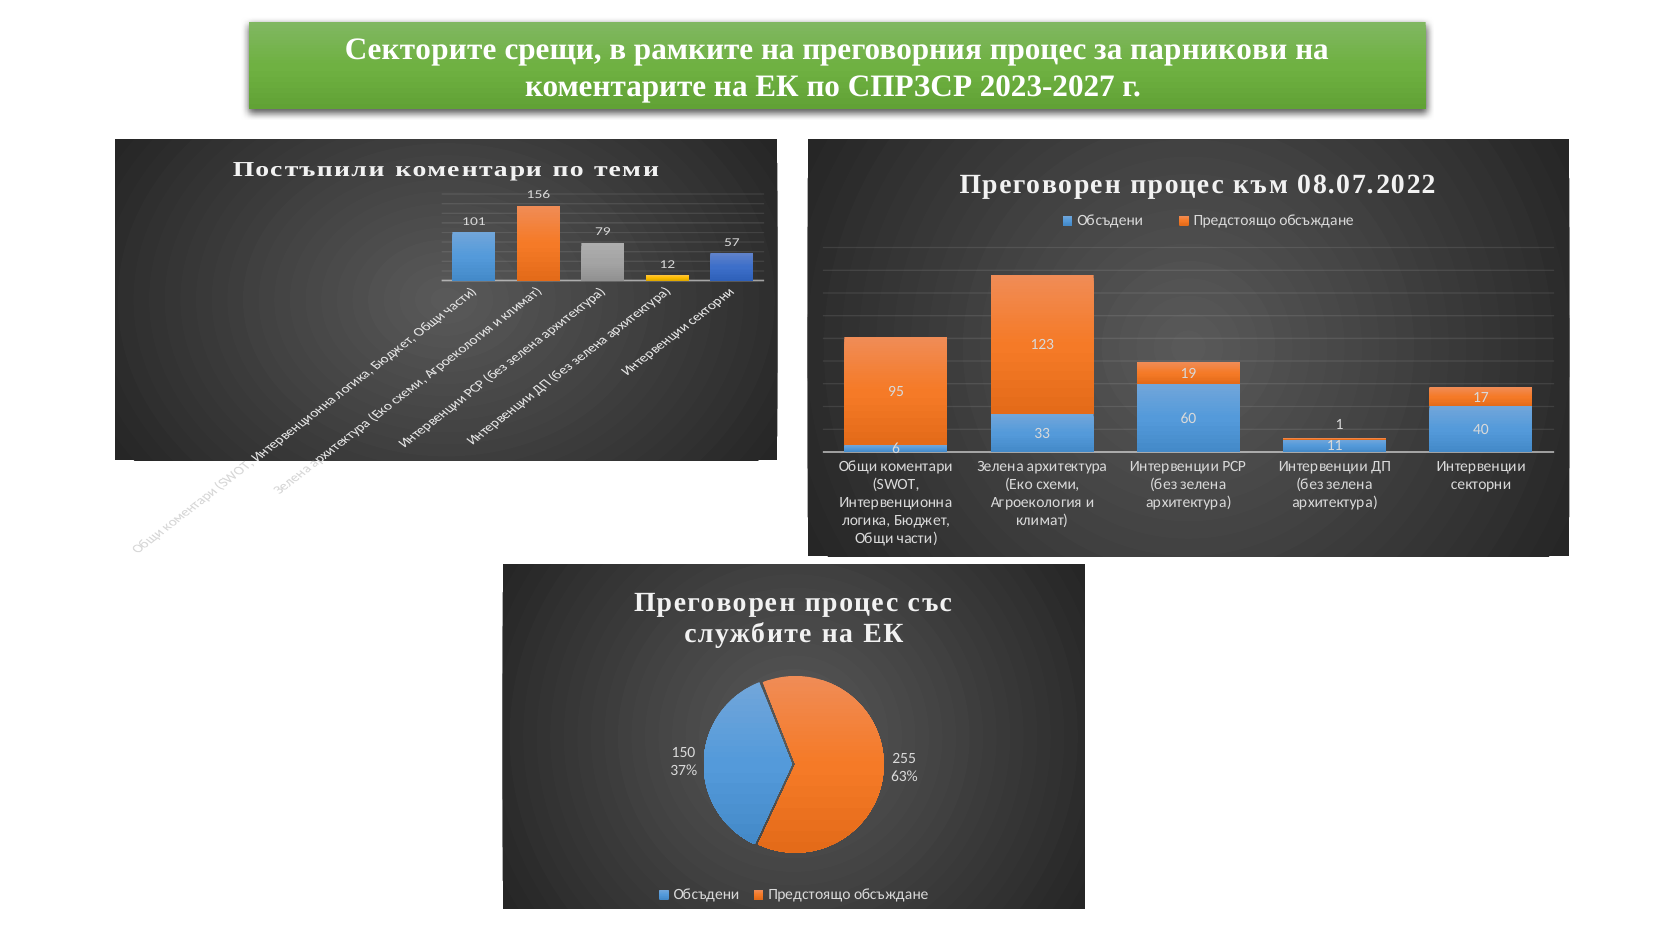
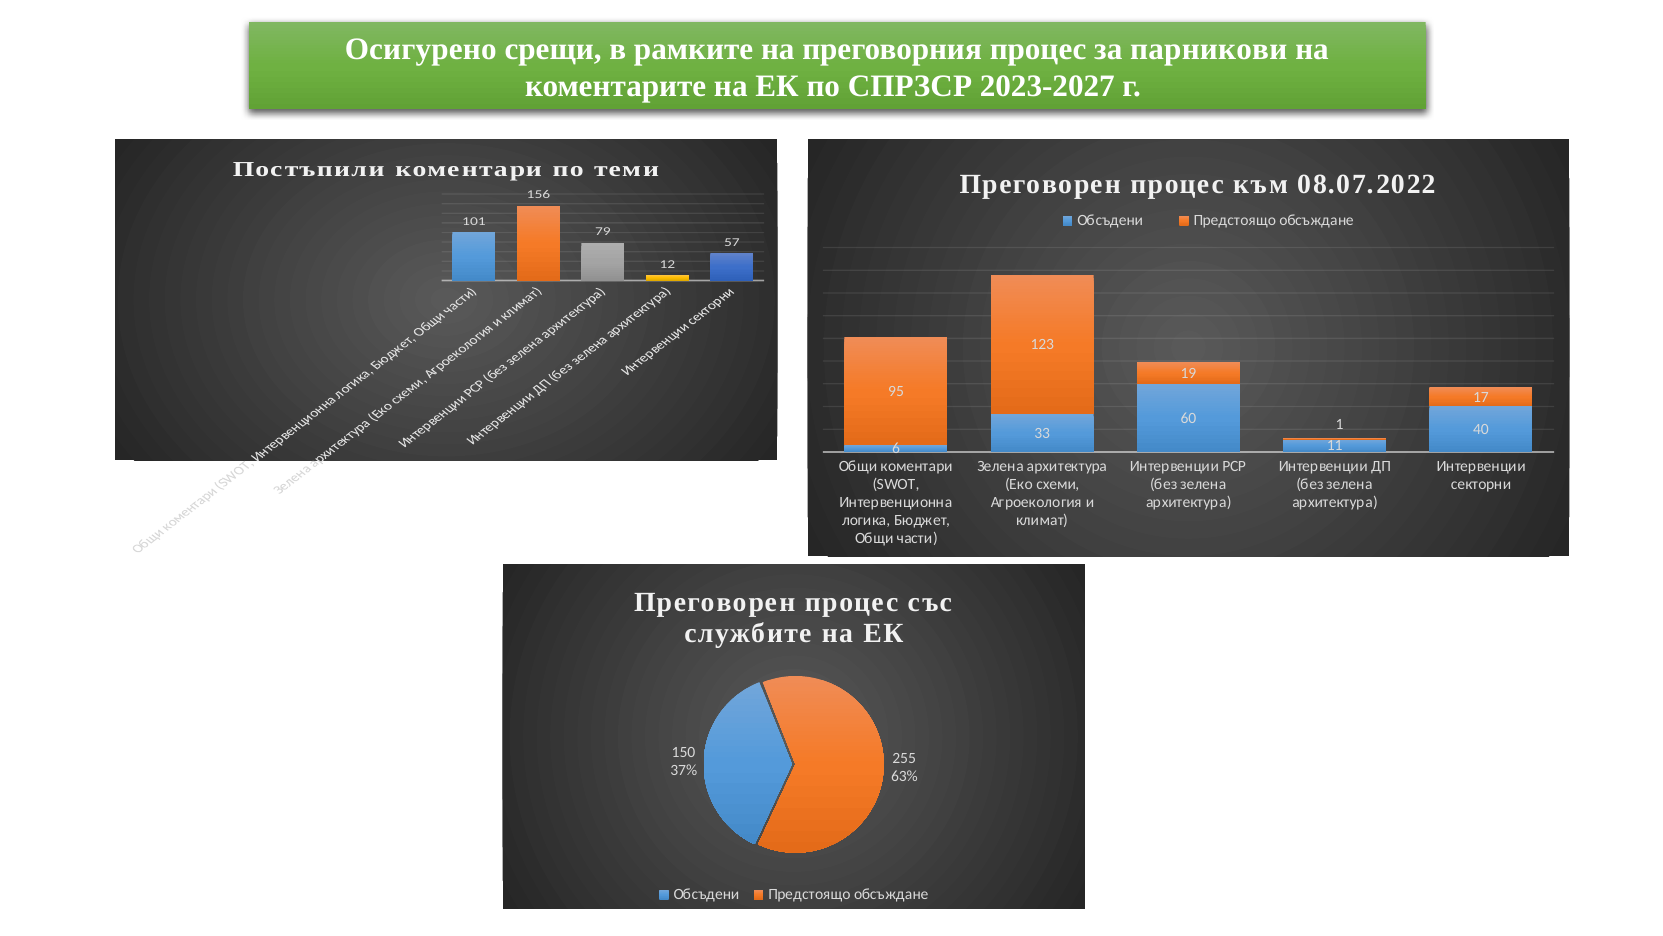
Секторите: Секторите -> Осигурено
